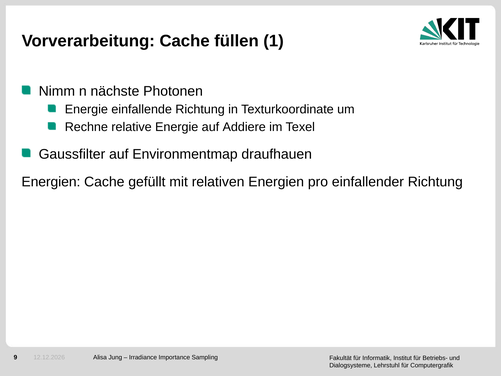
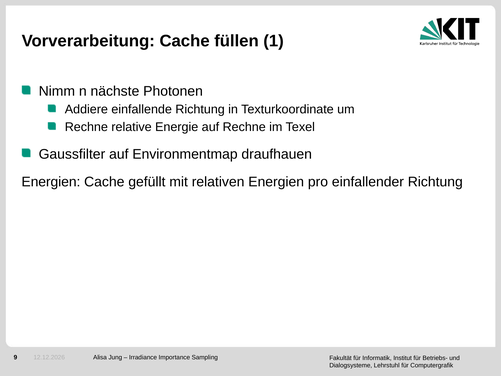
Energie at (86, 109): Energie -> Addiere
auf Addiere: Addiere -> Rechne
